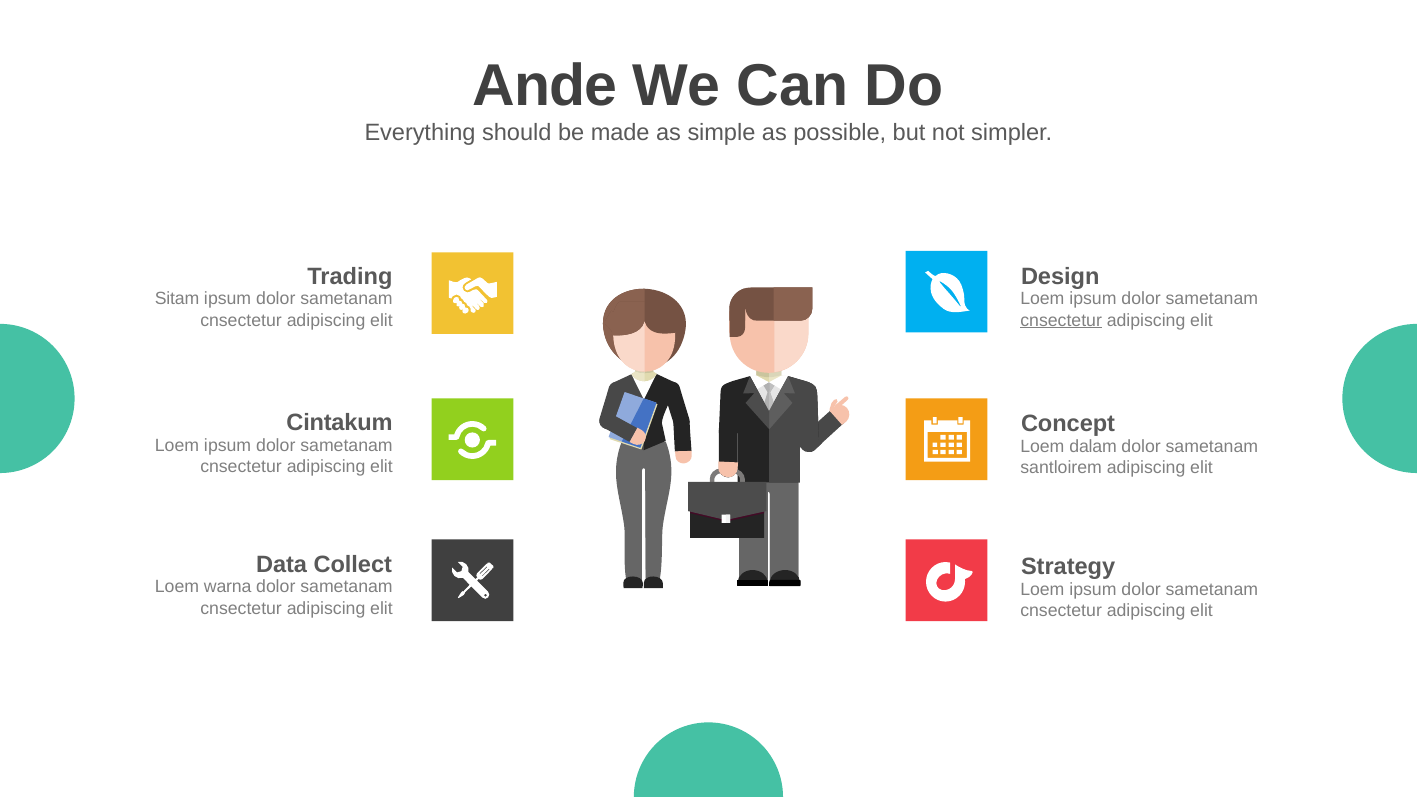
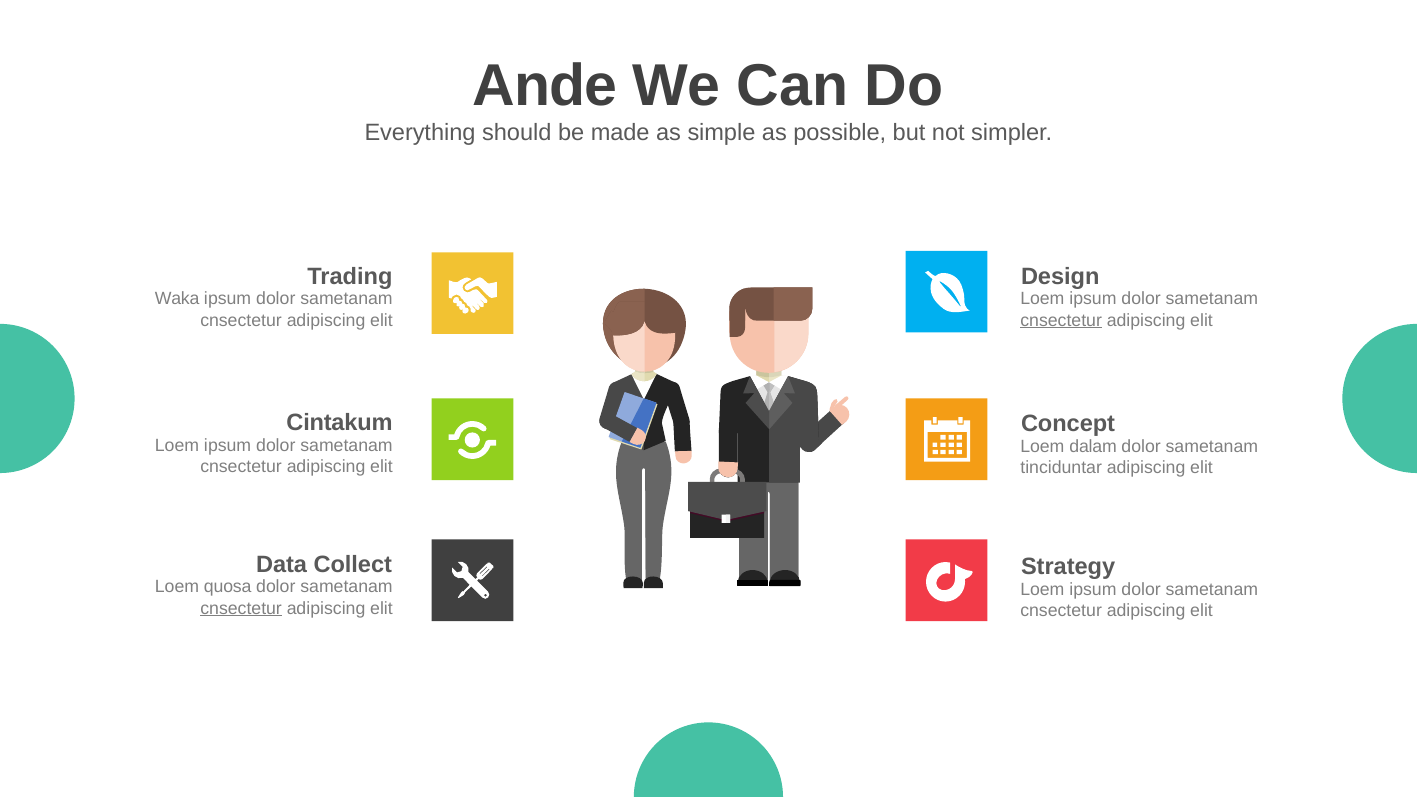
Sitam: Sitam -> Waka
santloirem: santloirem -> tinciduntar
warna: warna -> quosa
cnsectetur at (241, 608) underline: none -> present
